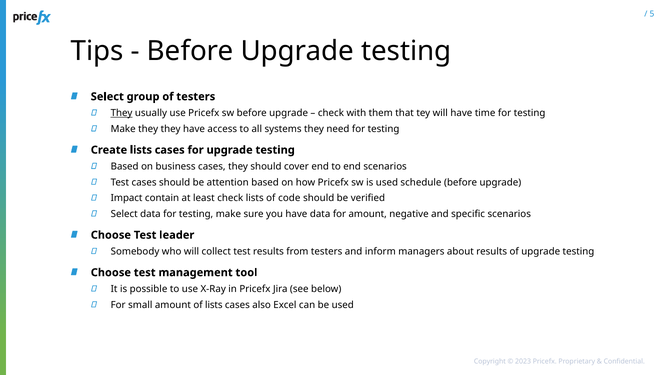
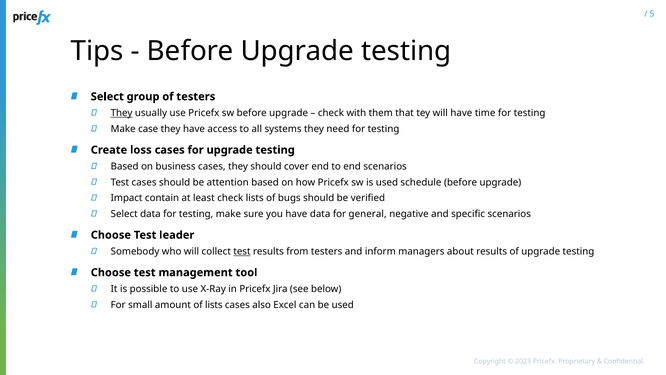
Make they: they -> case
Create lists: lists -> loss
code: code -> bugs
for amount: amount -> general
test at (242, 251) underline: none -> present
